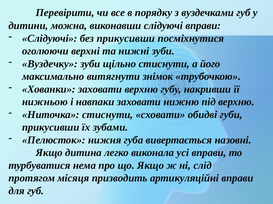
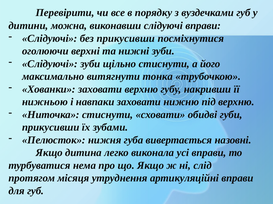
Вуздечку at (50, 64): Вуздечку -> Слідуючі
знімок: знімок -> тонка
призводить: призводить -> утруднення
